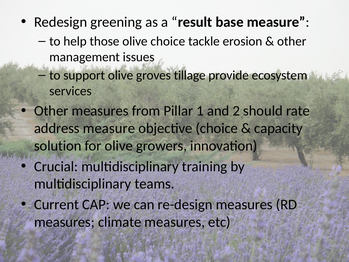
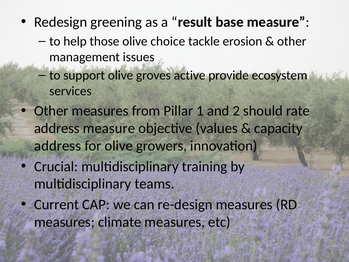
tillage: tillage -> active
objective choice: choice -> values
solution at (58, 146): solution -> address
